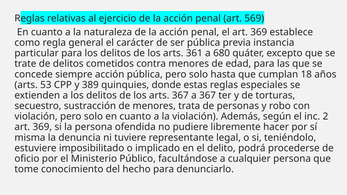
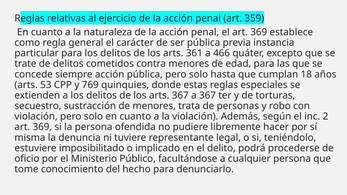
569: 569 -> 359
680: 680 -> 466
389: 389 -> 769
